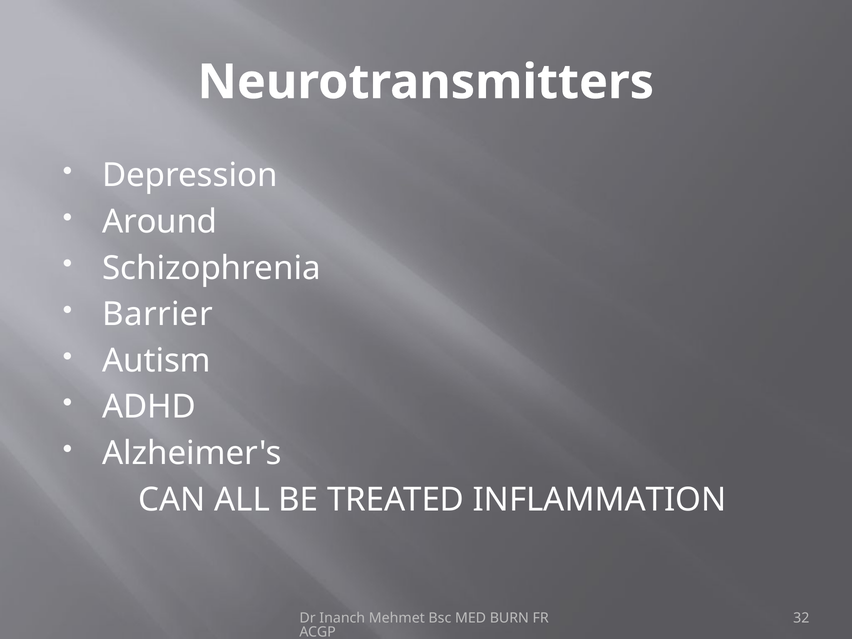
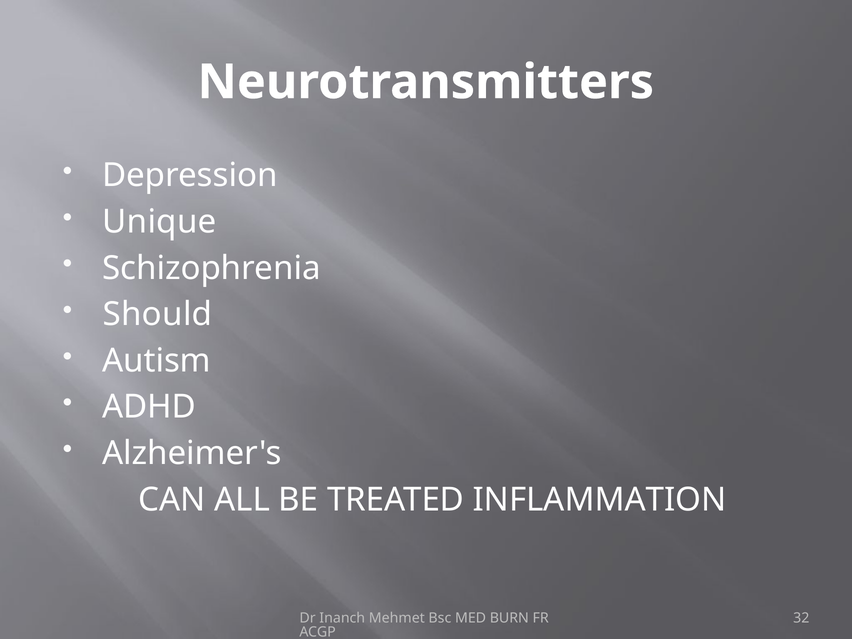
Around: Around -> Unique
Barrier: Barrier -> Should
